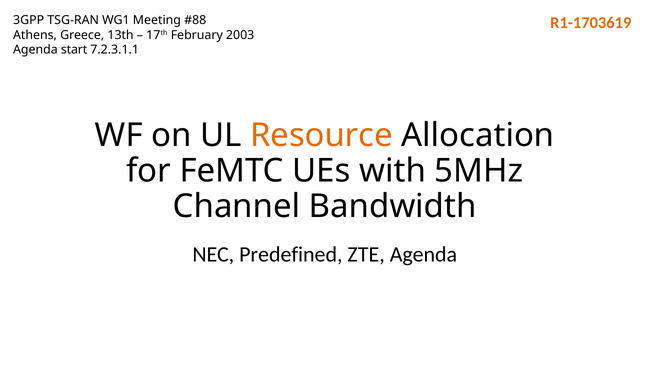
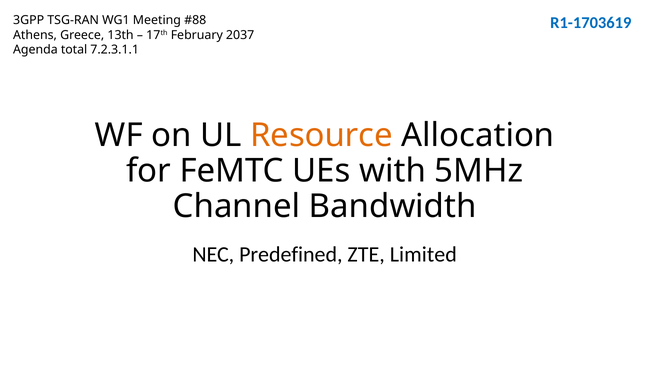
R1-1703619 colour: orange -> blue
2003: 2003 -> 2037
start: start -> total
ZTE Agenda: Agenda -> Limited
